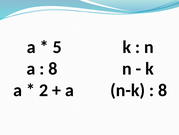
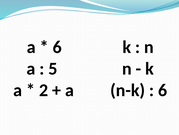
5 at (57, 47): 5 -> 6
8 at (53, 68): 8 -> 5
8 at (163, 90): 8 -> 6
